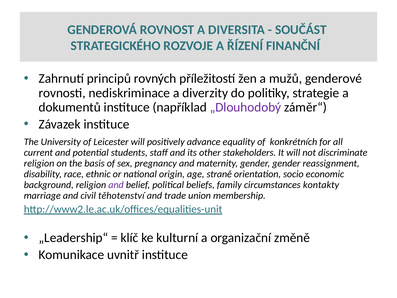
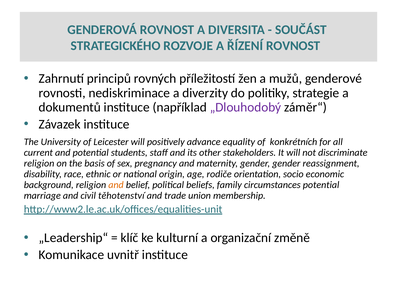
ŘÍZENÍ FINANČNÍ: FINANČNÍ -> ROVNOST
straně: straně -> rodiče
and at (116, 185) colour: purple -> orange
circumstances kontakty: kontakty -> potential
